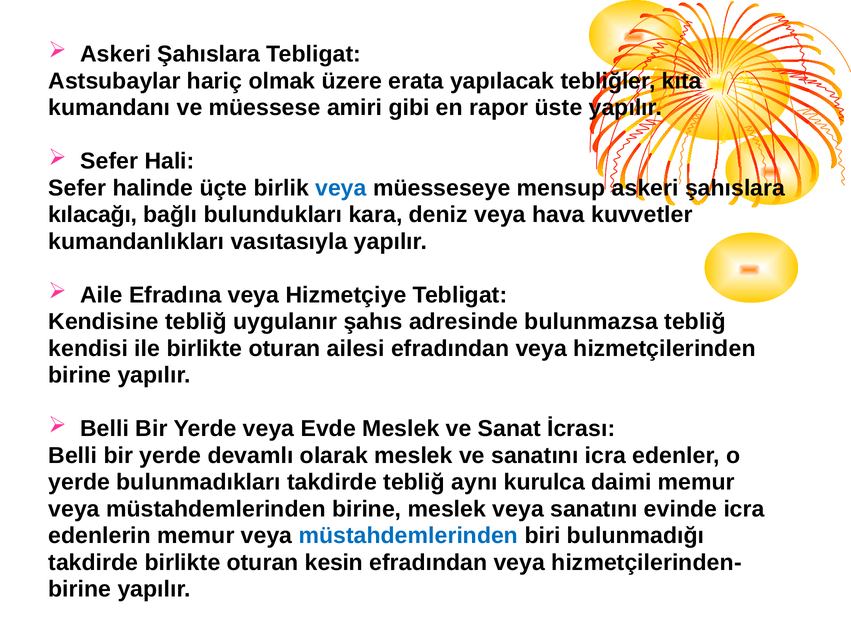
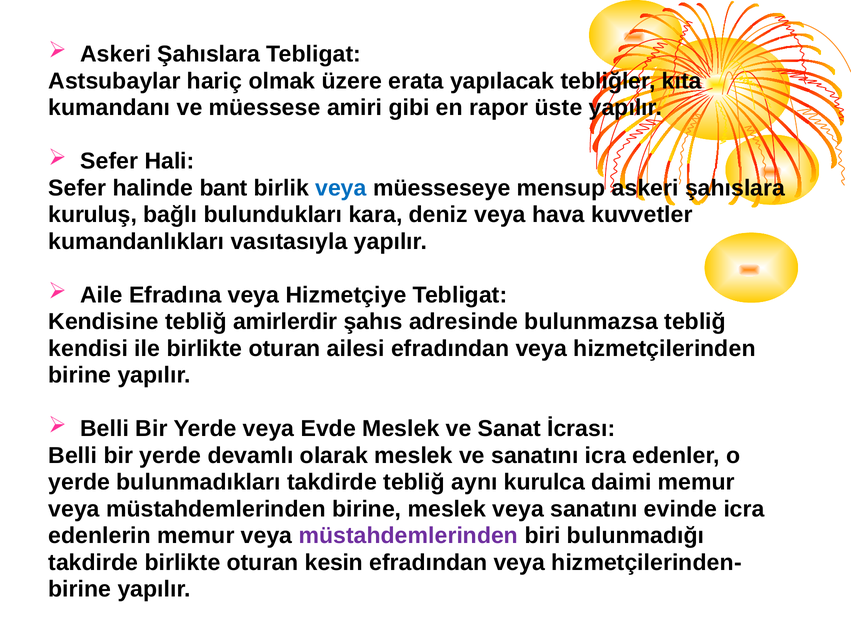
üçte: üçte -> bant
kılacağı: kılacağı -> kuruluş
uygulanır: uygulanır -> amirlerdir
müstahdemlerinden at (408, 536) colour: blue -> purple
